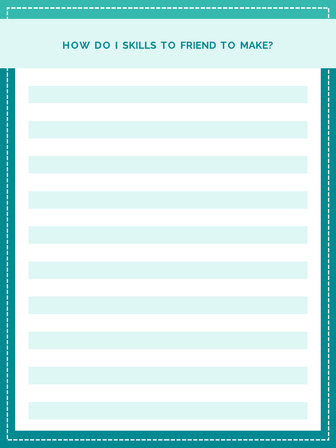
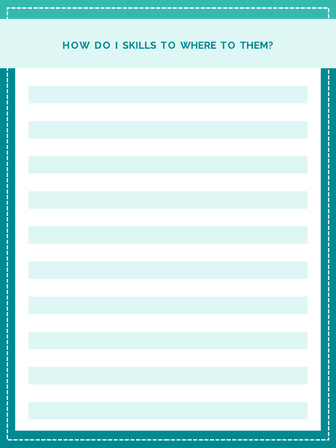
FRIEND: FRIEND -> WHERE
MAKE: MAKE -> THEM
